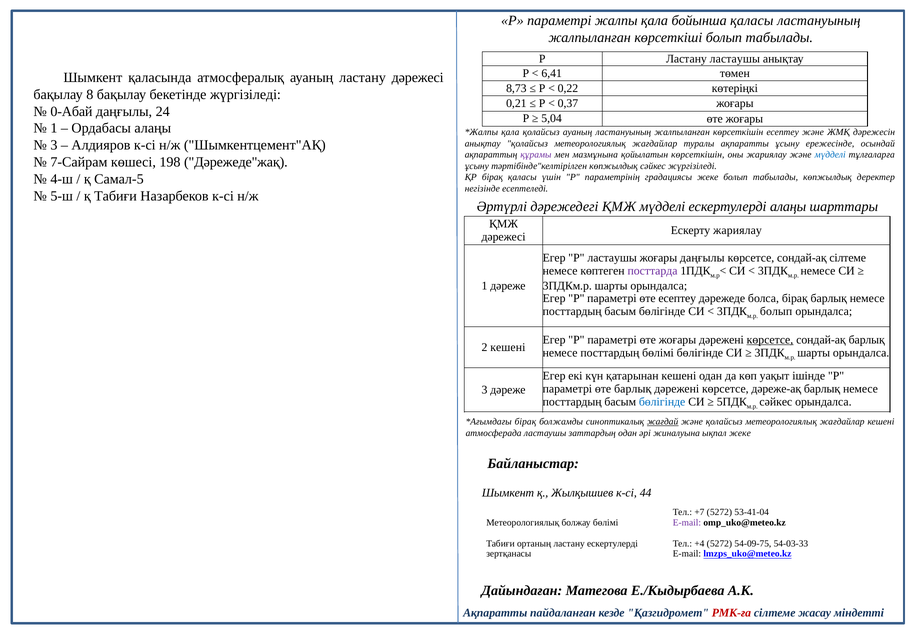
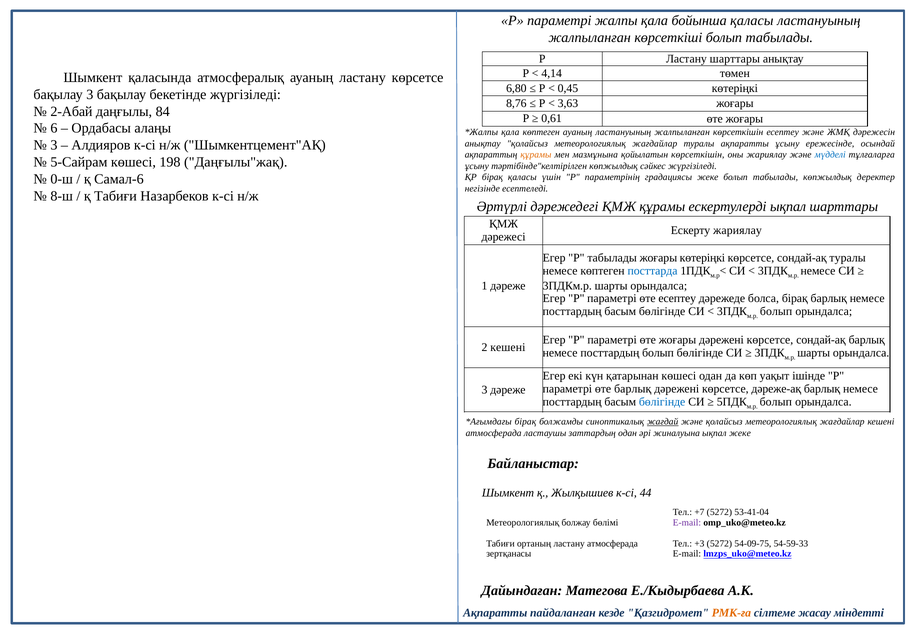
Ластану ластаушы: ластаушы -> шарттары
6,41: 6,41 -> 4,14
ластану дәрежесі: дәрежесі -> көрсетсе
8,73: 8,73 -> 6,80
0,22: 0,22 -> 0,45
бақылау 8: 8 -> 3
0,21: 0,21 -> 8,76
0,37: 0,37 -> 3,63
0-Абай: 0-Абай -> 2-Абай
24: 24 -> 84
5,04: 5,04 -> 0,61
1 at (54, 128): 1 -> 6
қала қолайсыз: қолайсыз -> көптеген
құрамы at (536, 155) colour: purple -> orange
7-Сайрам: 7-Сайрам -> 5-Сайрам
Дәрежеде"жақ: Дәрежеде"жақ -> Даңғылы"жақ
4-ш: 4-ш -> 0-ш
Самал-5: Самал-5 -> Самал-6
5-ш: 5-ш -> 8-ш
ҚМЖ мүдделі: мүдделі -> құрамы
ескертулерді алаңы: алаңы -> ықпал
Р ластаушы: ластаушы -> табылады
жоғары даңғылы: даңғылы -> көтеріңкі
сондай-ақ сілтеме: сілтеме -> туралы
посттарда colour: purple -> blue
көрсетсе at (770, 340) underline: present -> none
посттардың бөлімі: бөлімі -> болып
қатарынан кешені: кешені -> көшесі
сәйкес at (776, 402): сәйкес -> болып
ластану ескертулерді: ескертулерді -> атмосферада
+4: +4 -> +3
54-03-33: 54-03-33 -> 54-59-33
РМК-ға colour: red -> orange
